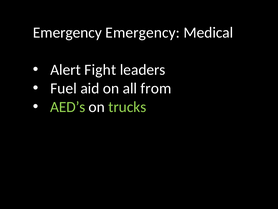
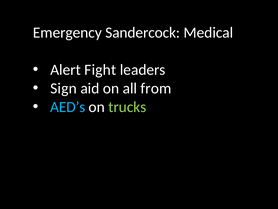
Emergency Emergency: Emergency -> Sandercock
Fuel: Fuel -> Sign
AED’s colour: light green -> light blue
